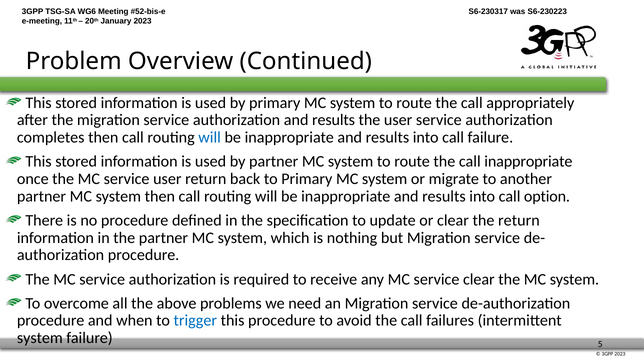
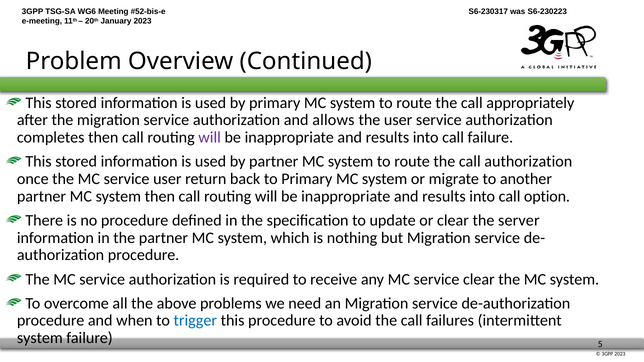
authorization and results: results -> allows
will at (210, 138) colour: blue -> purple
call inappropriate: inappropriate -> authorization
the return: return -> server
